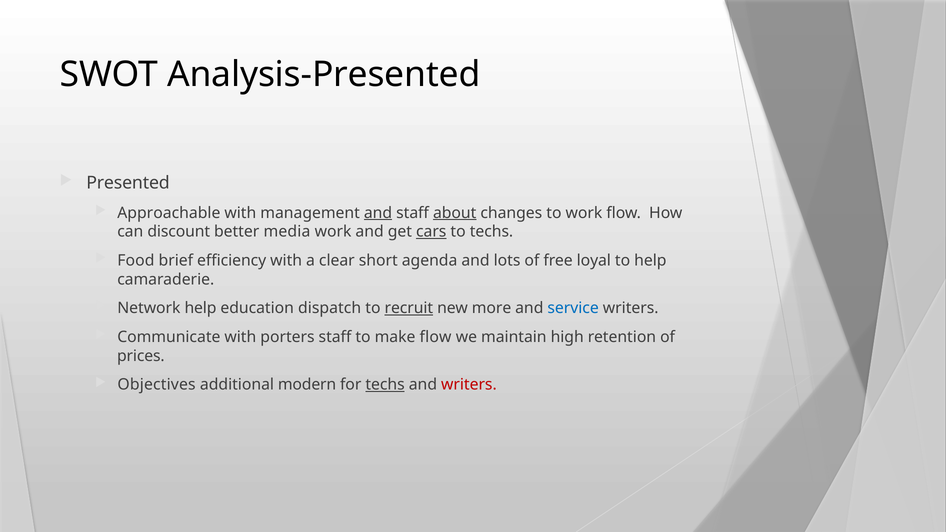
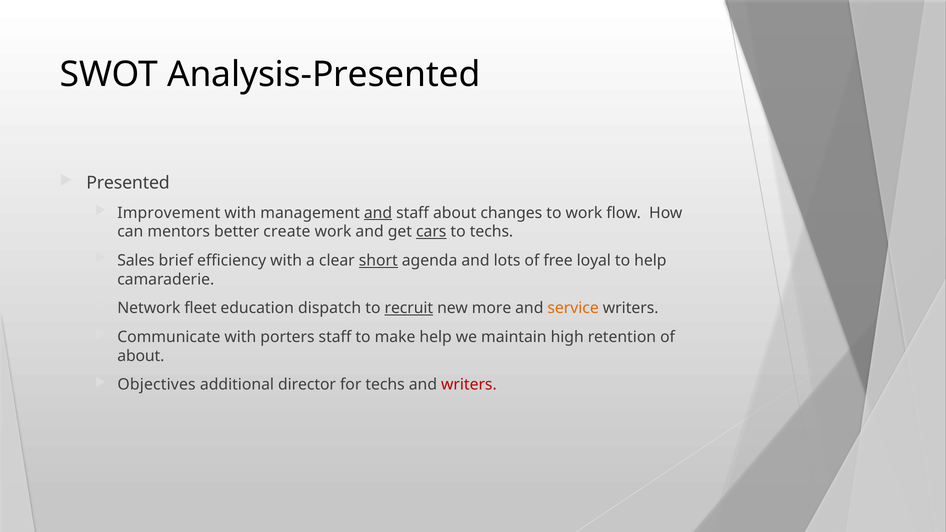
Approachable: Approachable -> Improvement
about at (455, 213) underline: present -> none
discount: discount -> mentors
media: media -> create
Food: Food -> Sales
short underline: none -> present
Network help: help -> fleet
service colour: blue -> orange
make flow: flow -> help
prices at (141, 356): prices -> about
modern: modern -> director
techs at (385, 385) underline: present -> none
